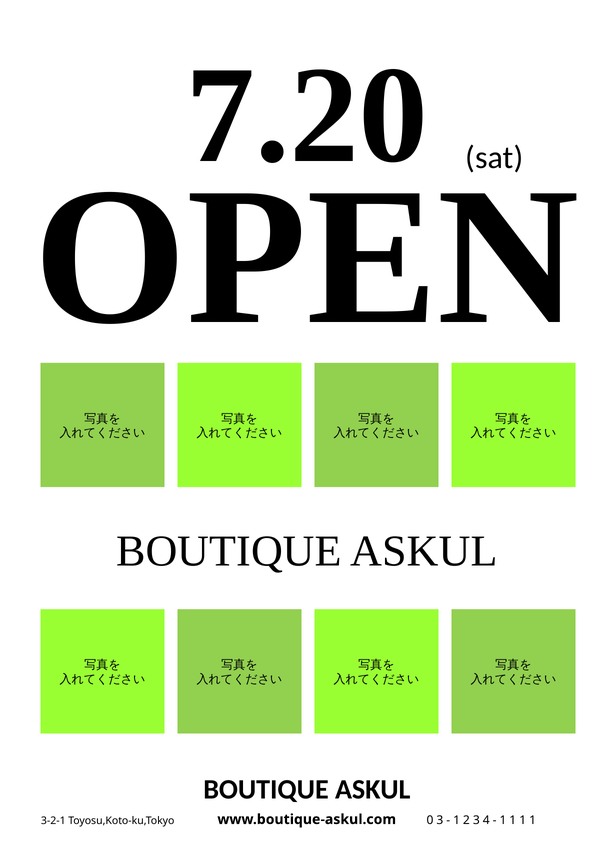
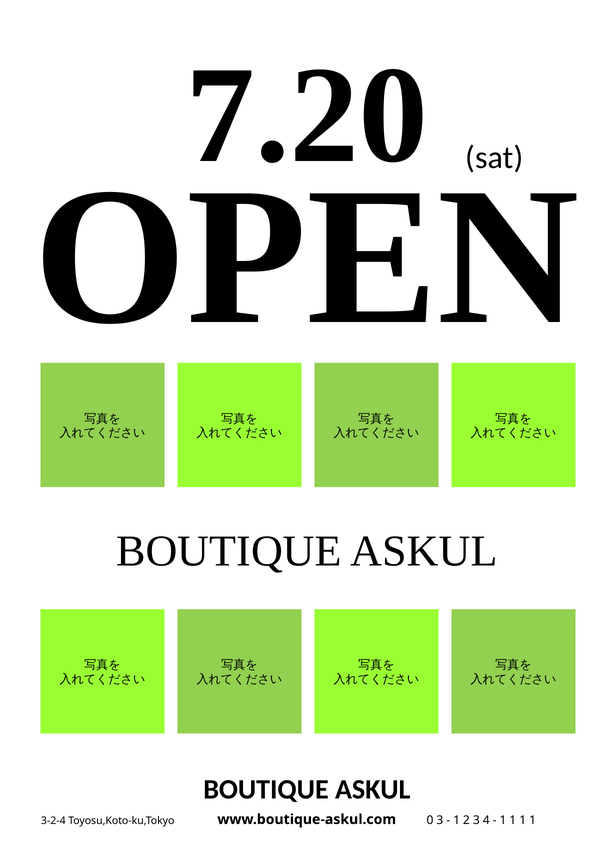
3-2-1: 3-2-1 -> 3-2-4
